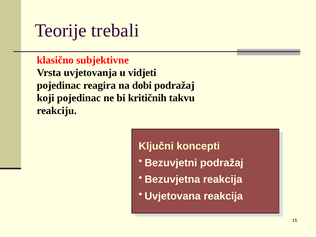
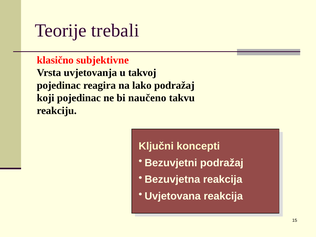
vidjeti: vidjeti -> takvoj
dobi: dobi -> lako
kritičnih: kritičnih -> naučeno
